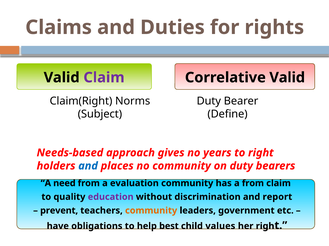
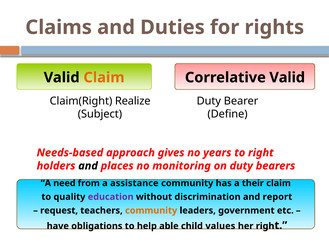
Claim at (104, 78) colour: purple -> orange
Norms: Norms -> Realize
and at (88, 166) colour: blue -> black
no community: community -> monitoring
evaluation: evaluation -> assistance
a from: from -> their
prevent: prevent -> request
best: best -> able
